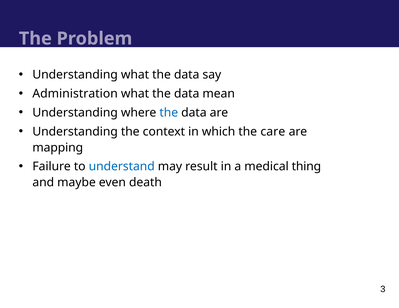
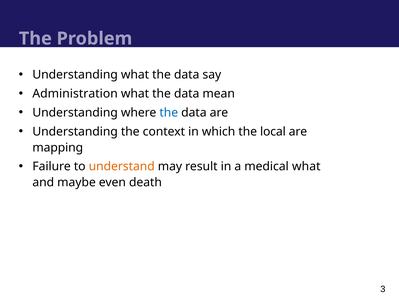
care: care -> local
understand colour: blue -> orange
medical thing: thing -> what
